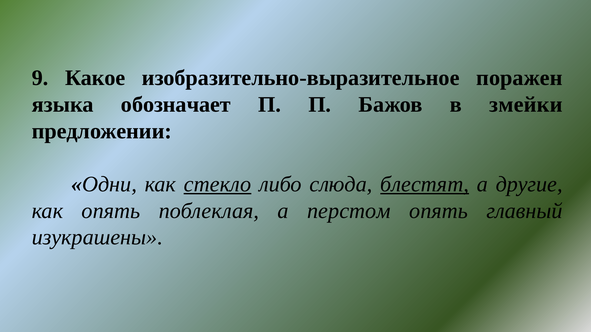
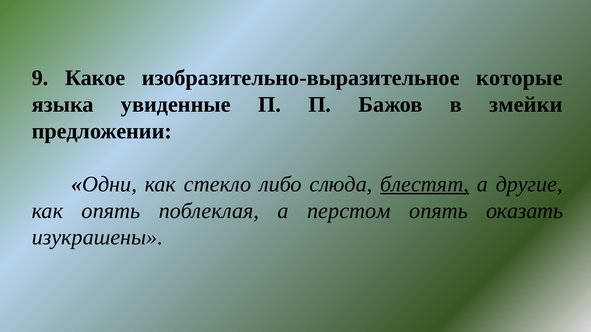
поражен: поражен -> которые
обозначает: обозначает -> увиденные
стекло underline: present -> none
главный: главный -> оказать
